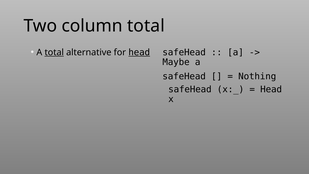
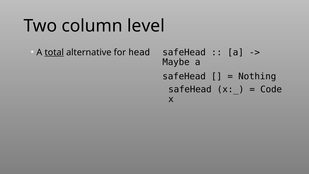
column total: total -> level
head at (139, 52) underline: present -> none
Head at (271, 89): Head -> Code
